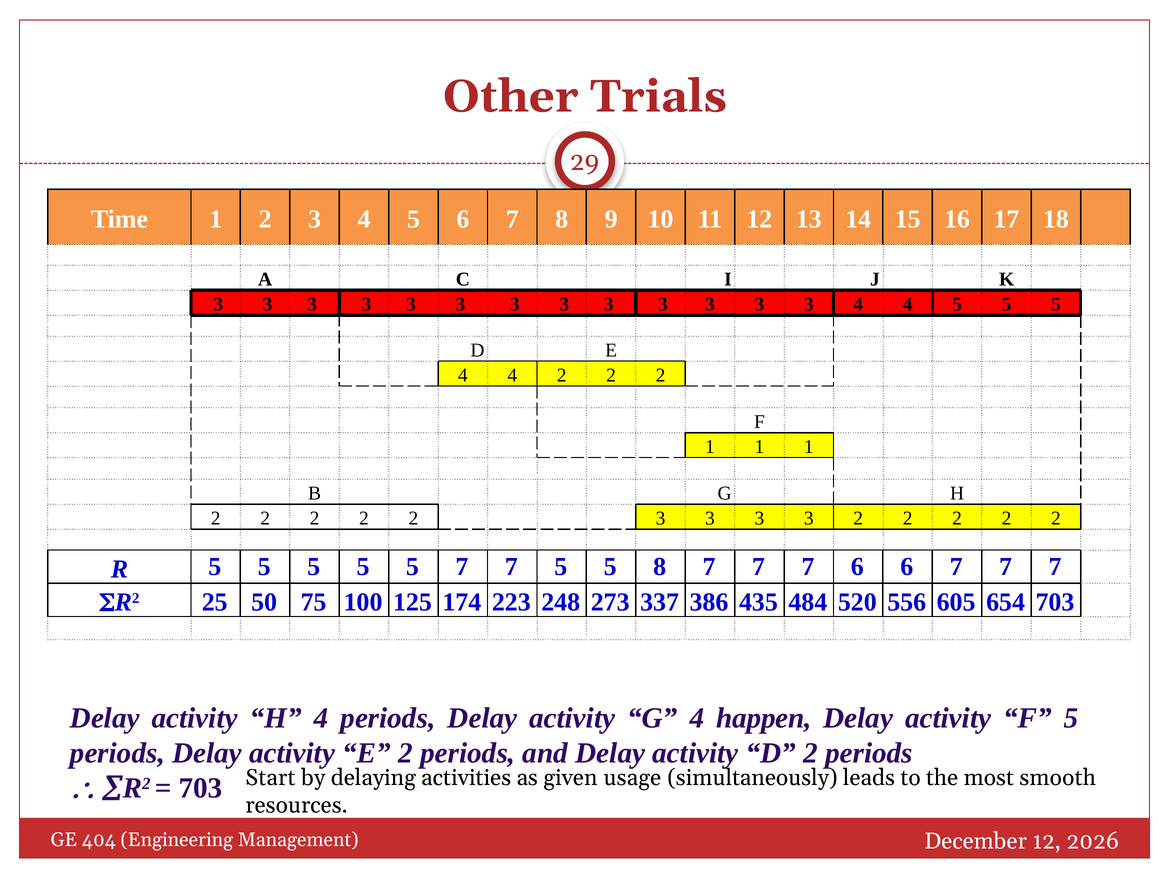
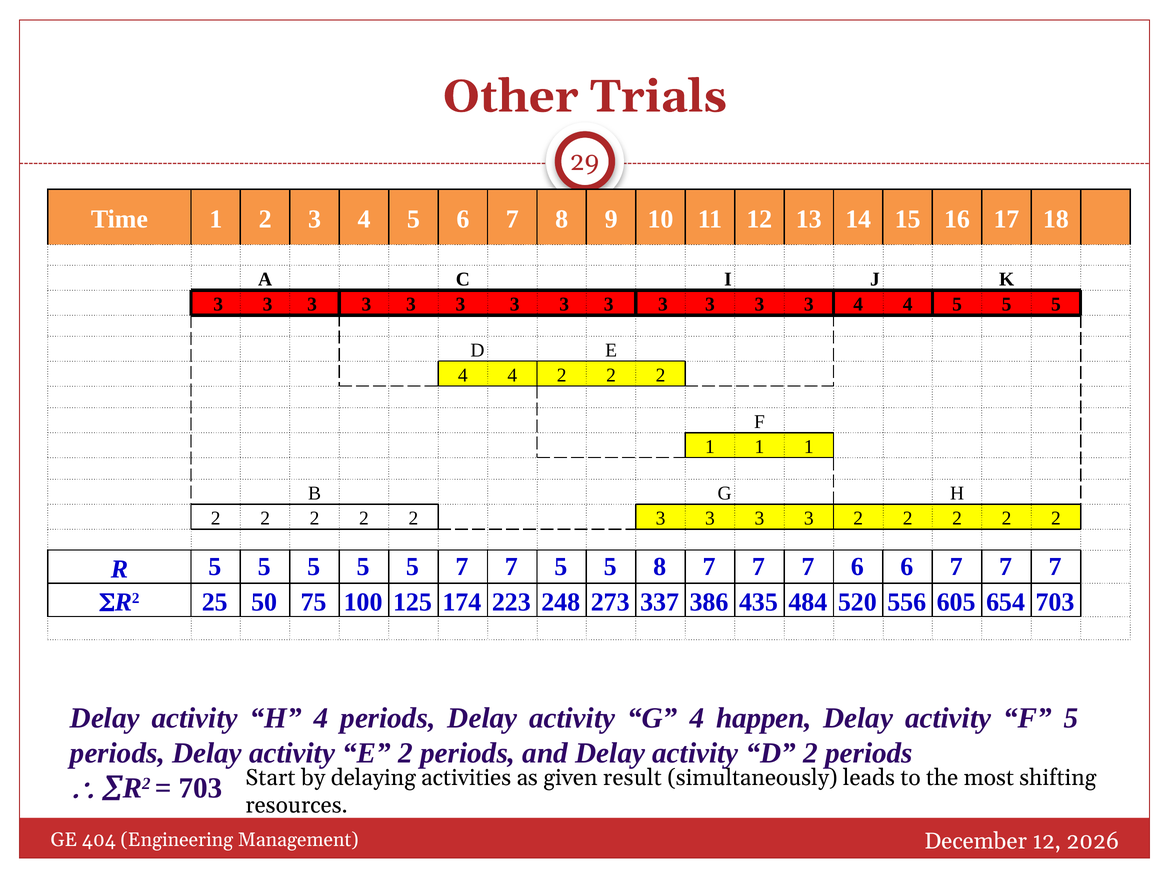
usage: usage -> result
smooth: smooth -> shifting
